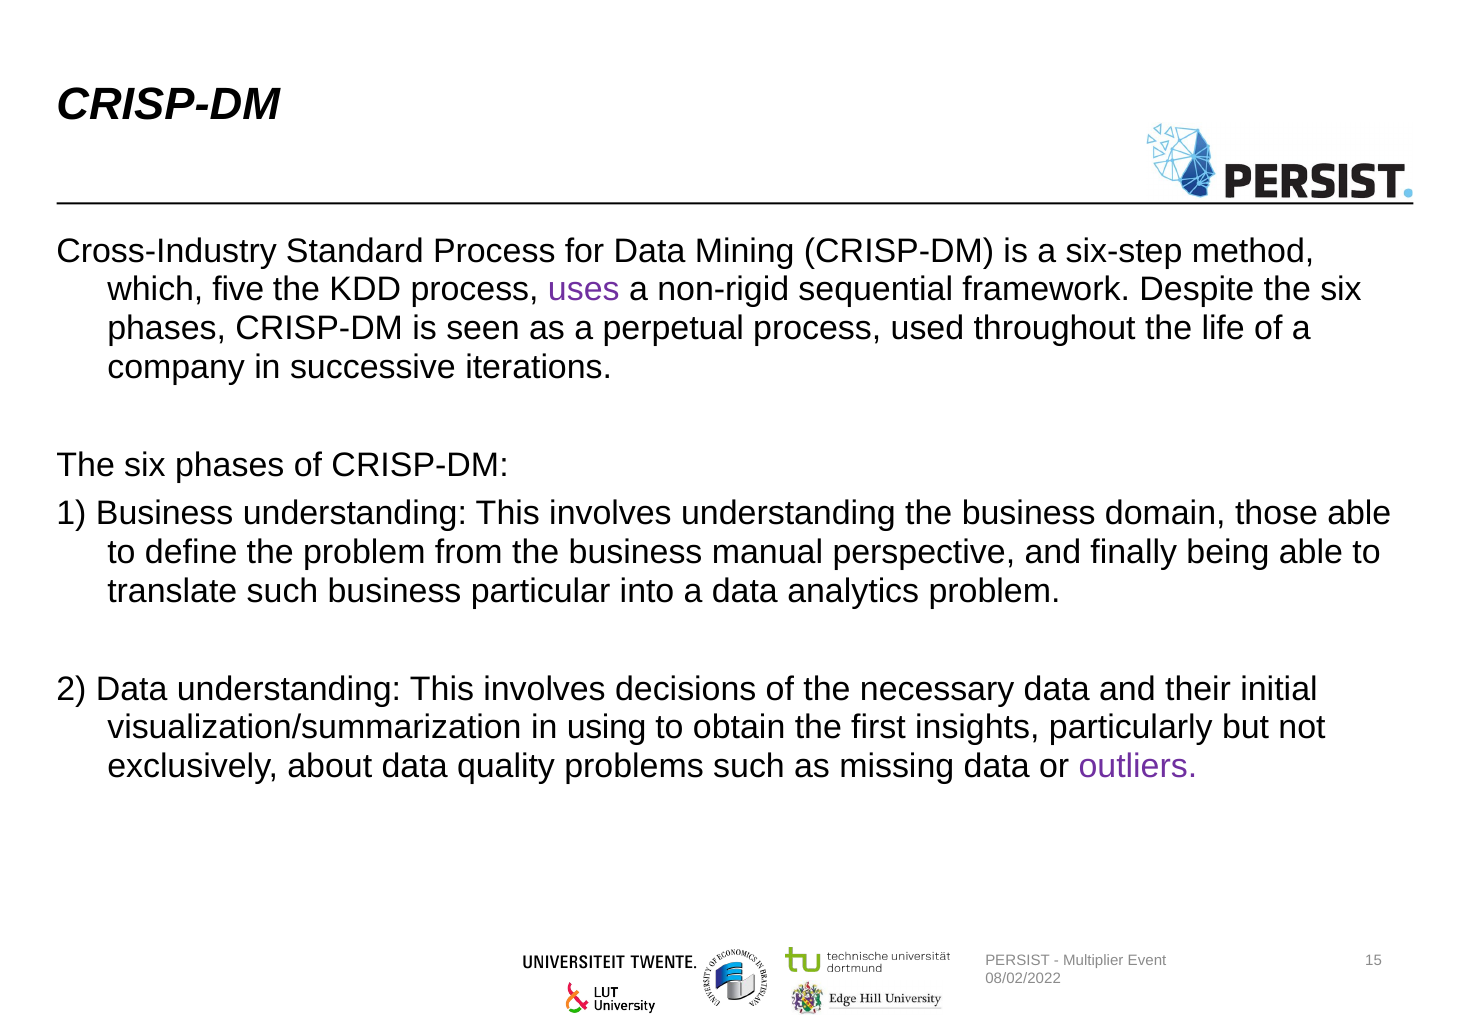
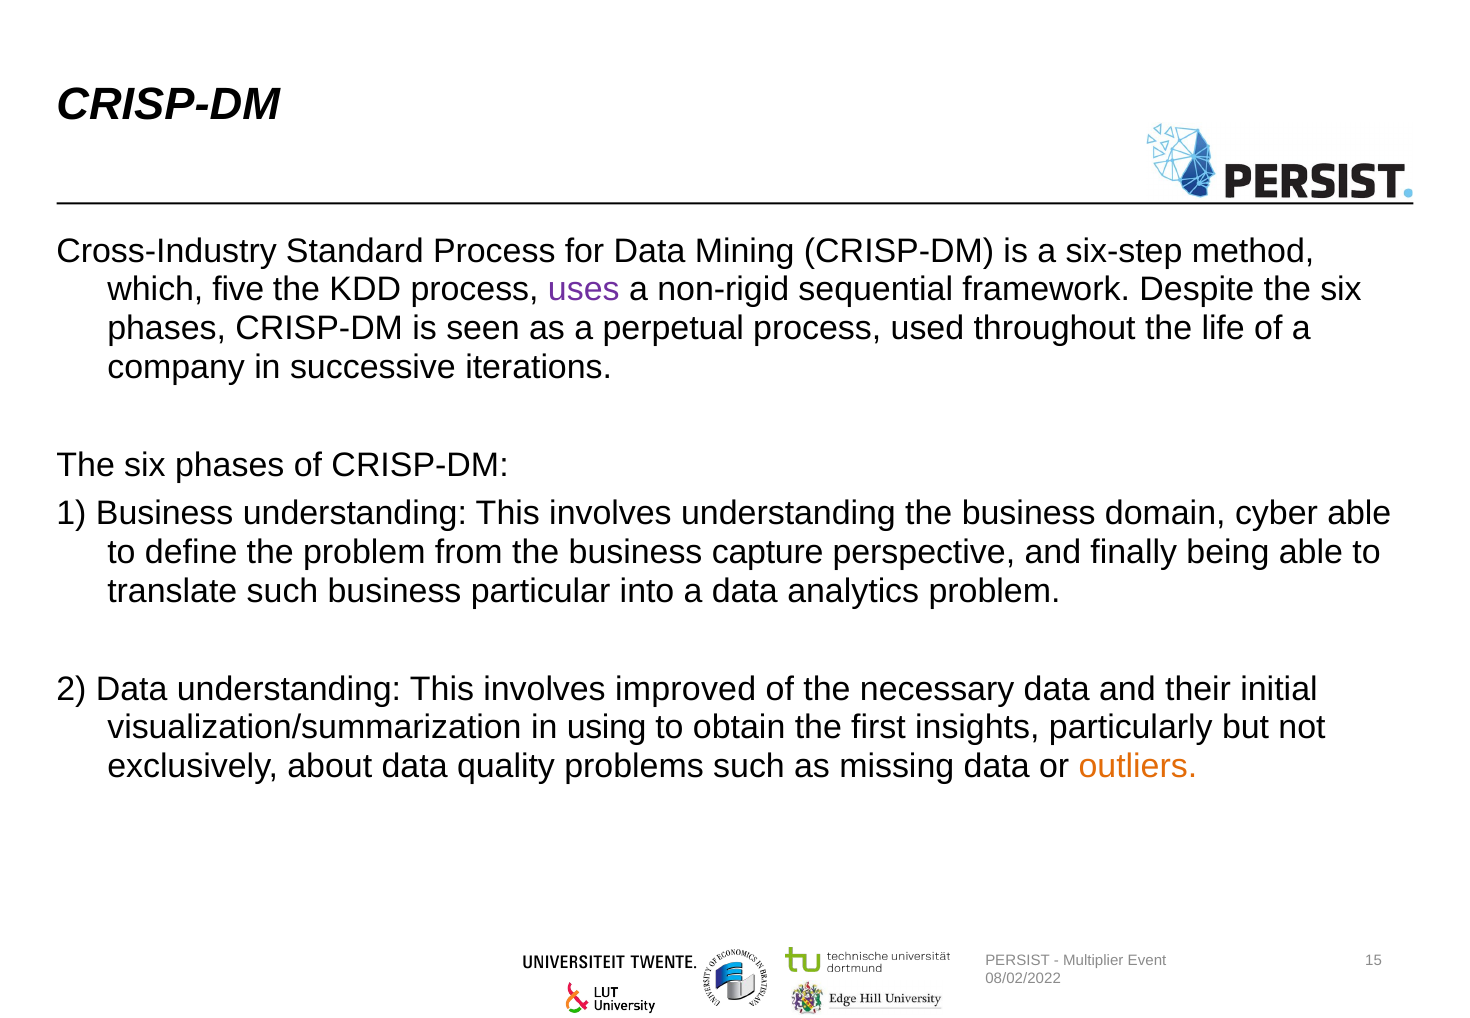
those: those -> cyber
manual: manual -> capture
decisions: decisions -> improved
outliers colour: purple -> orange
